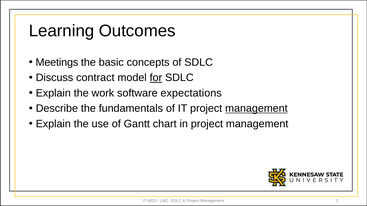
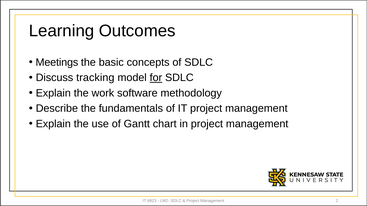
contract: contract -> tracking
expectations: expectations -> methodology
management at (256, 109) underline: present -> none
